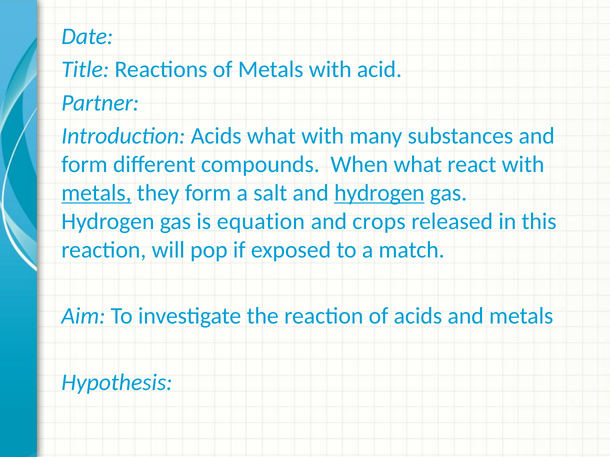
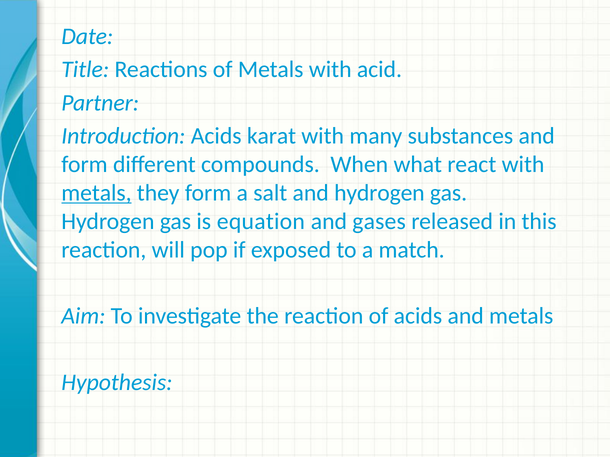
Acids what: what -> karat
hydrogen at (379, 193) underline: present -> none
crops: crops -> gases
